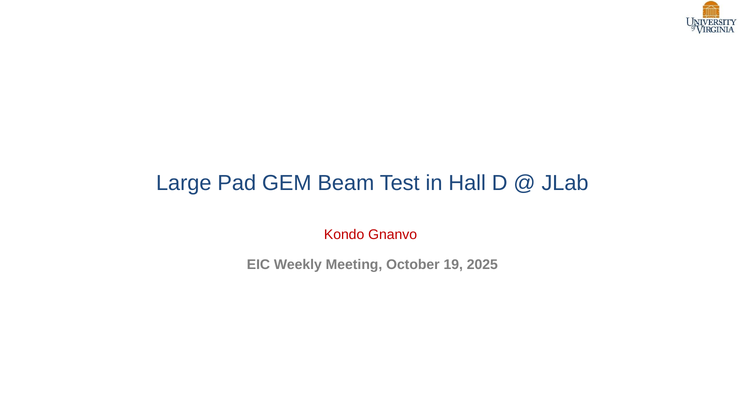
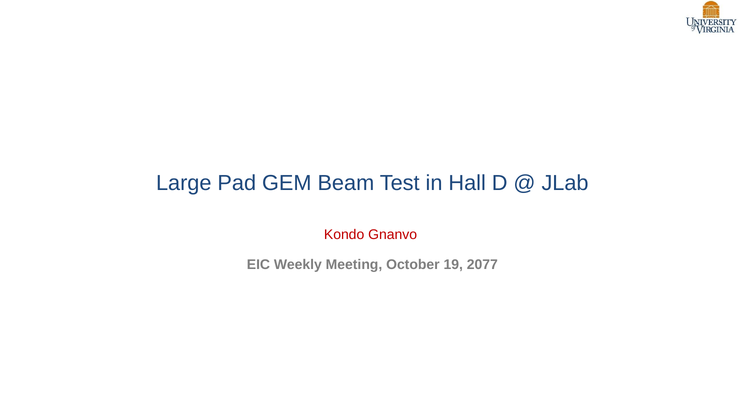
2025: 2025 -> 2077
